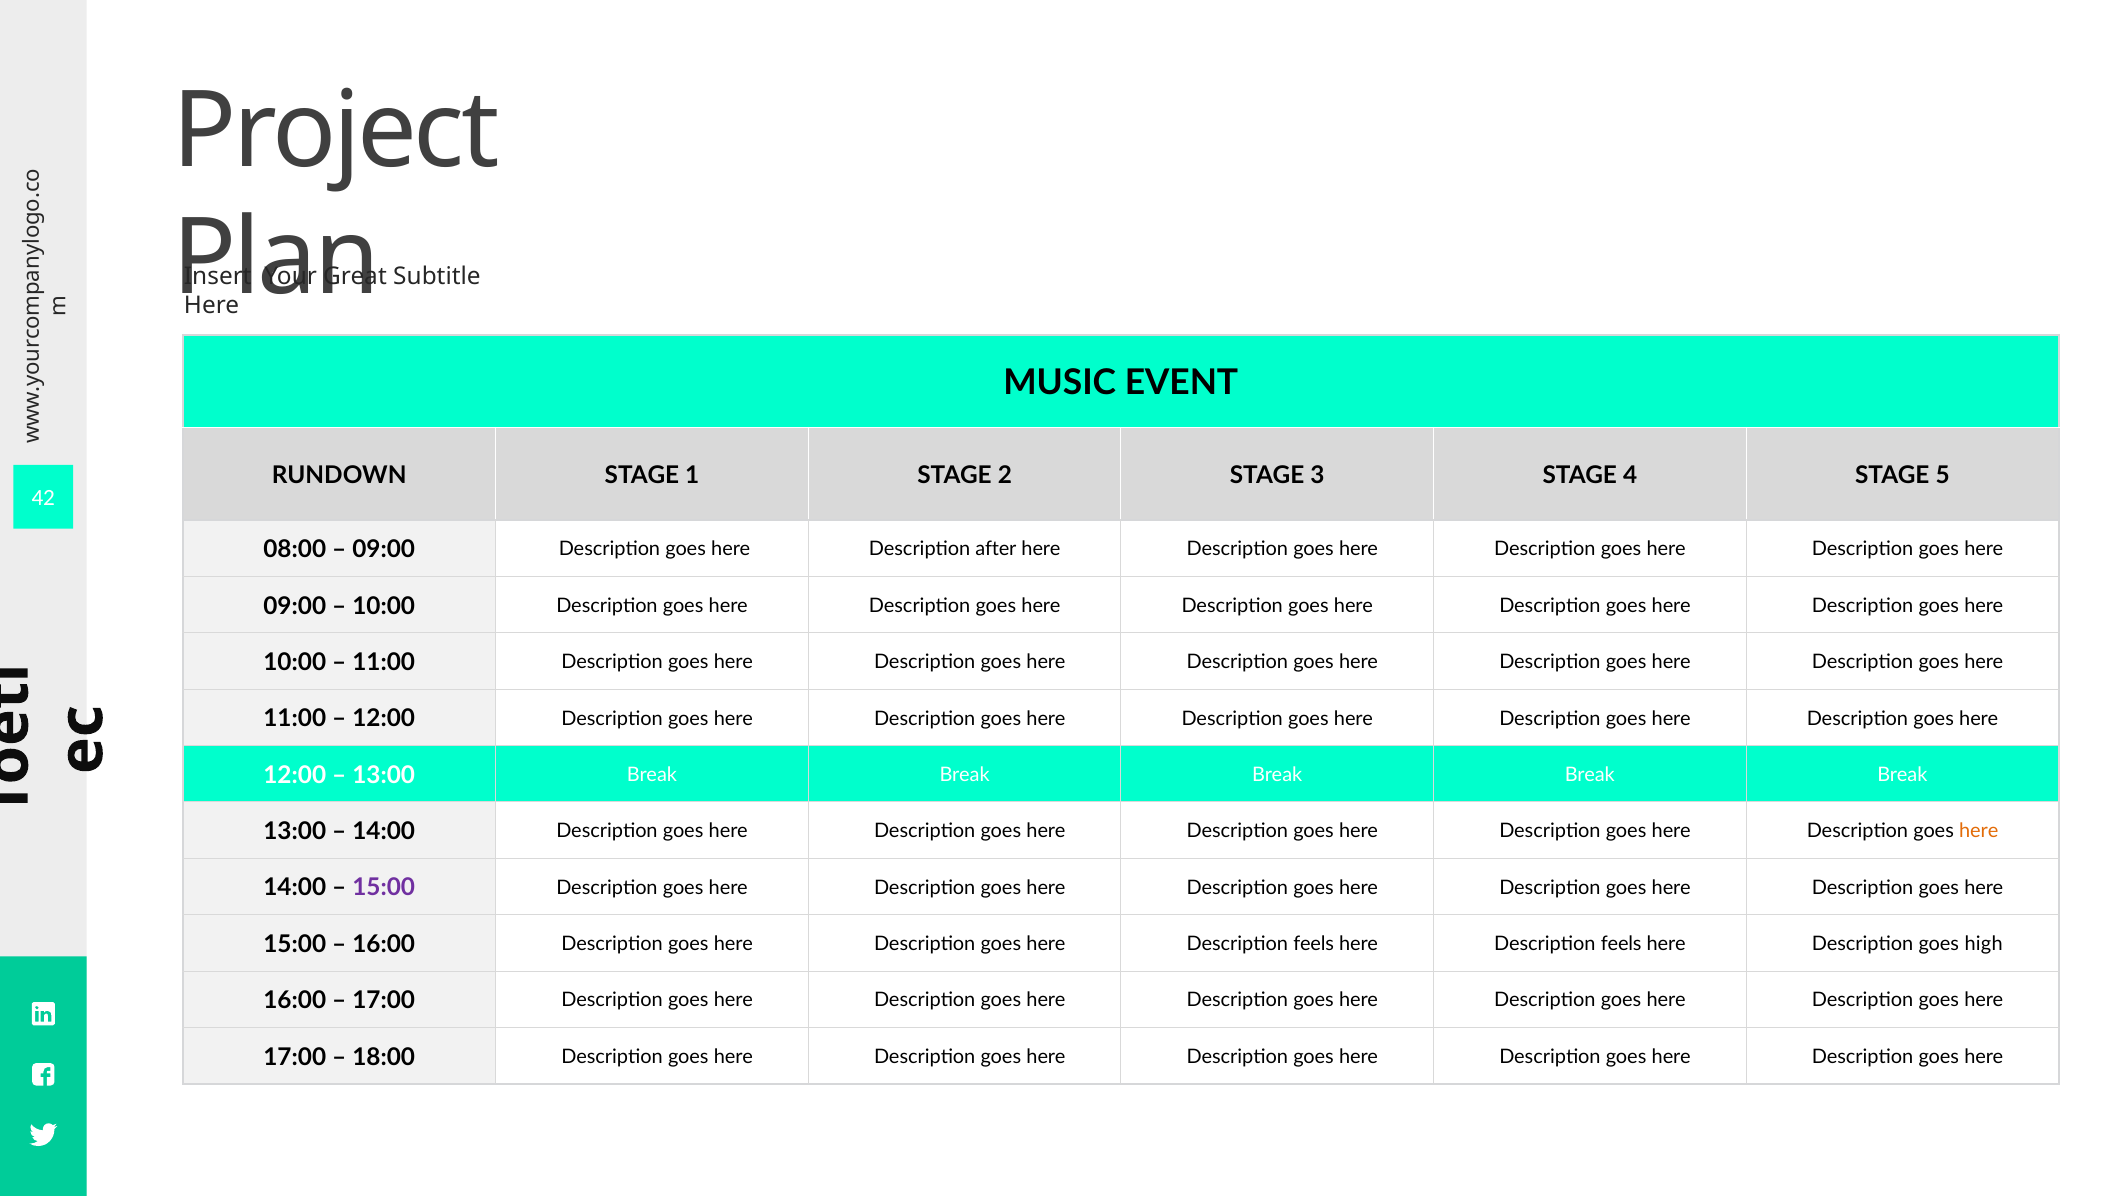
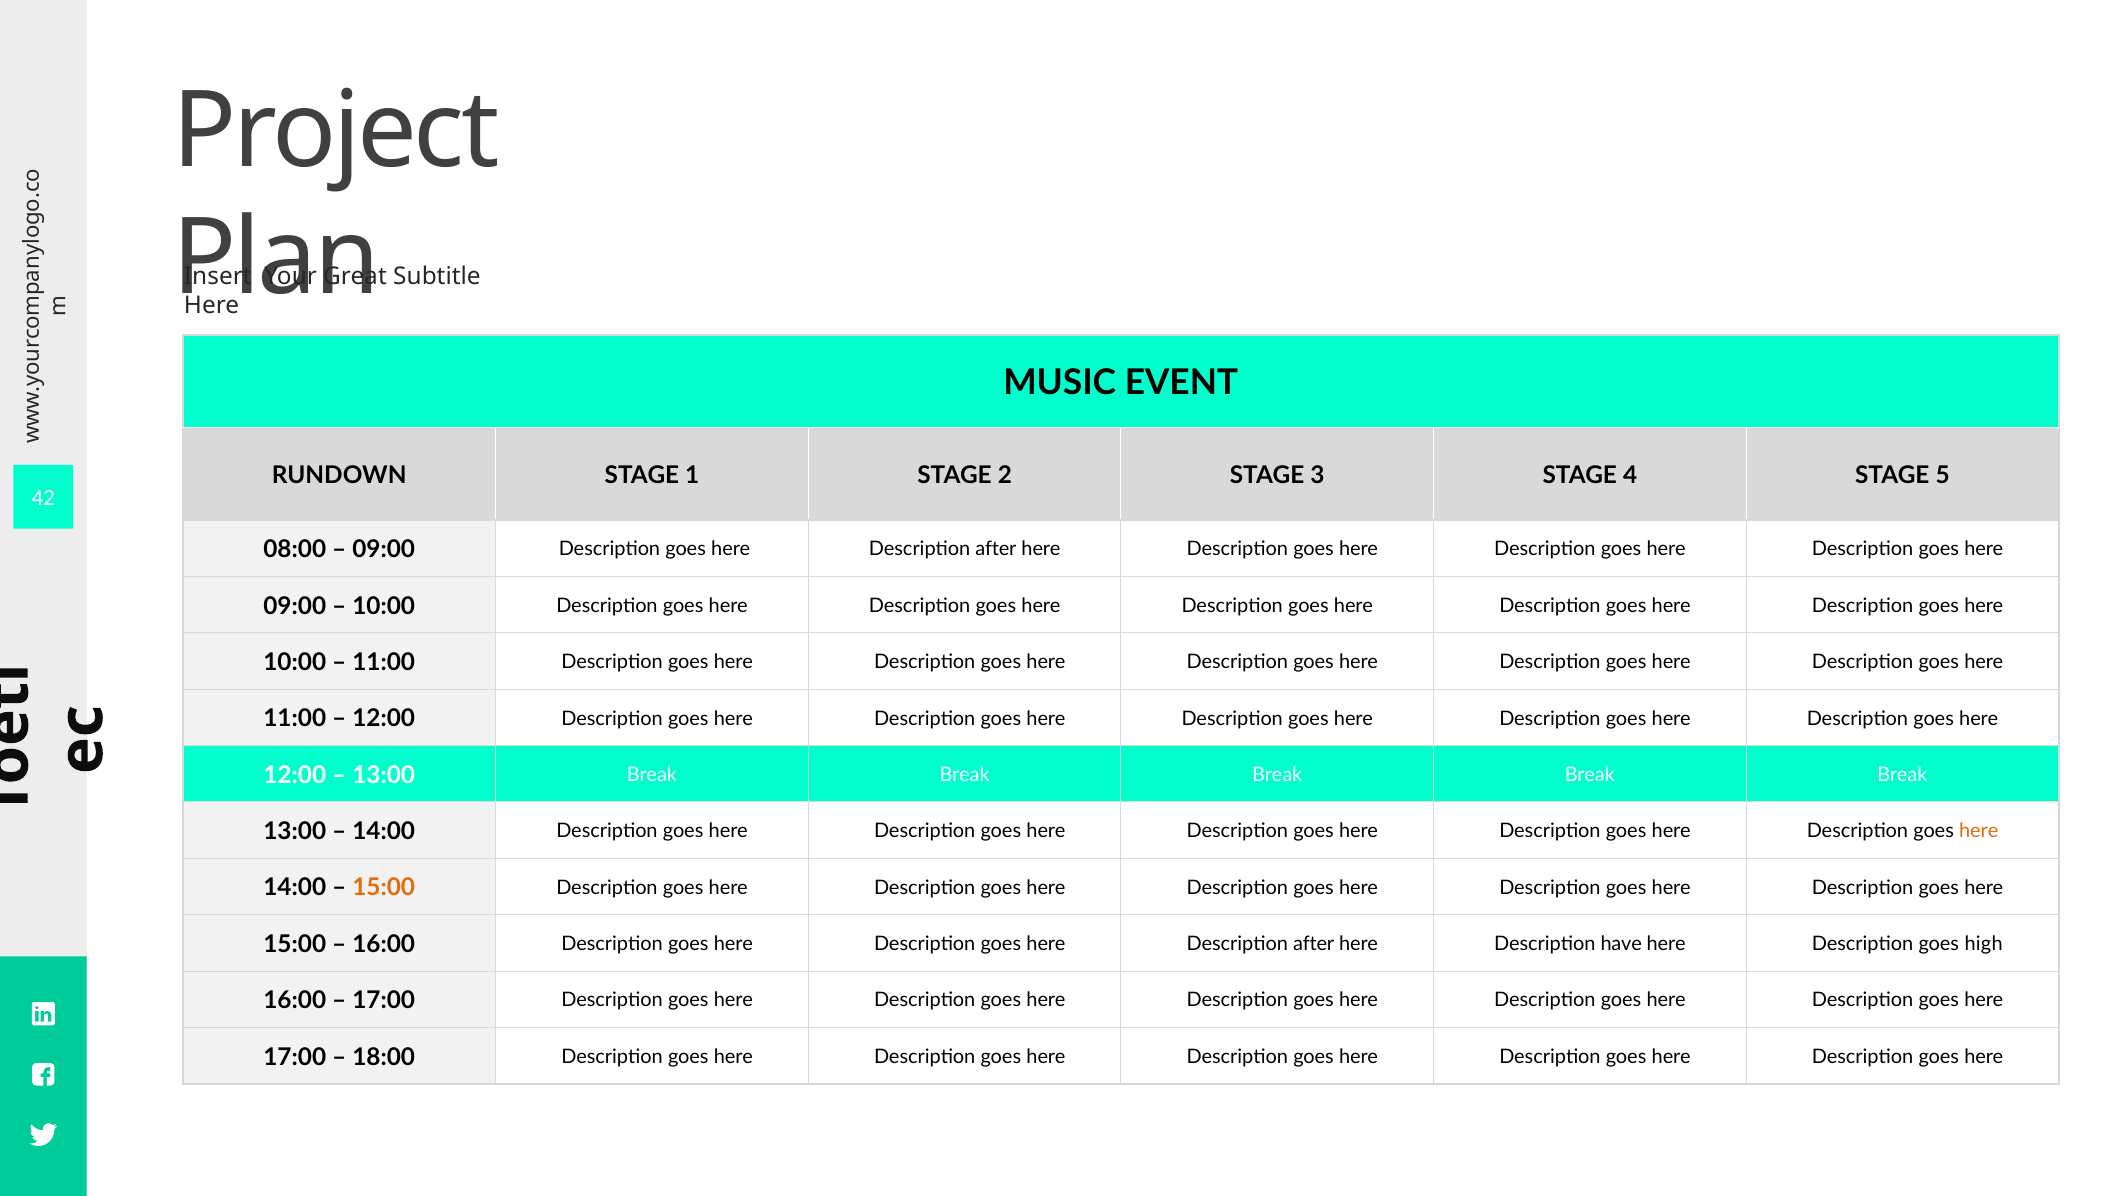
15:00 at (384, 888) colour: purple -> orange
feels at (1314, 944): feels -> after
feels at (1621, 944): feels -> have
